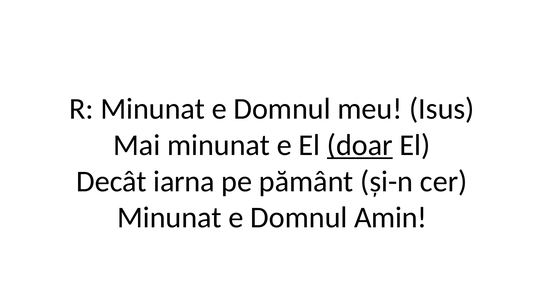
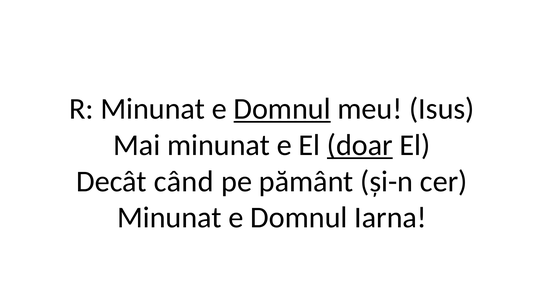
Domnul at (282, 109) underline: none -> present
iarna: iarna -> când
Amin: Amin -> Iarna
